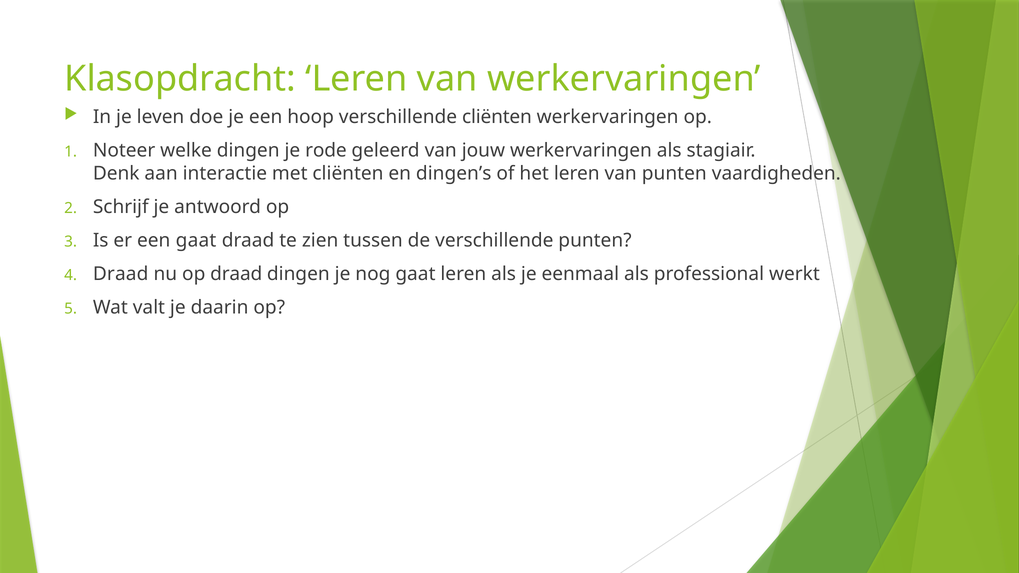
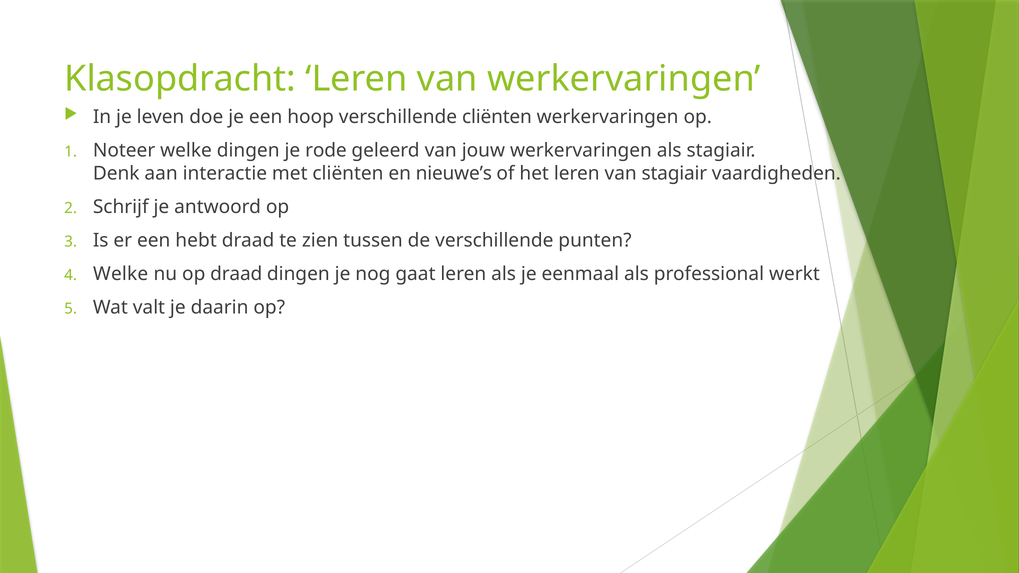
dingen’s: dingen’s -> nieuwe’s
van punten: punten -> stagiair
een gaat: gaat -> hebt
Draad at (121, 274): Draad -> Welke
